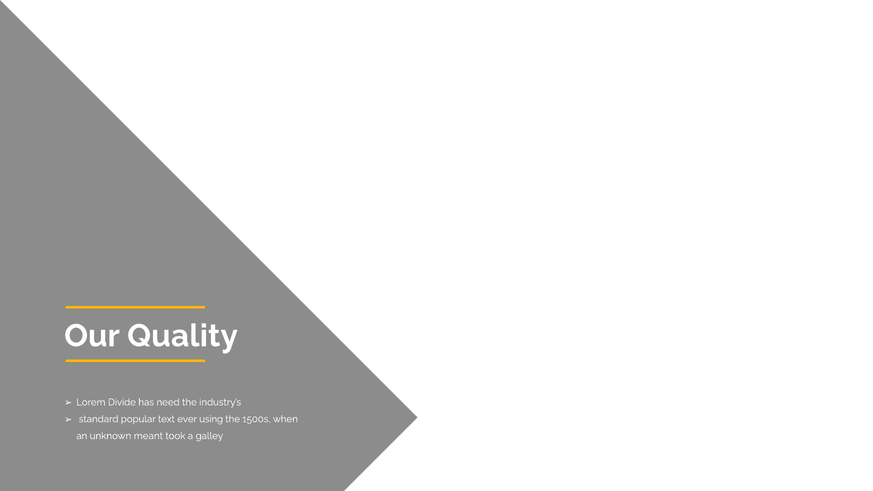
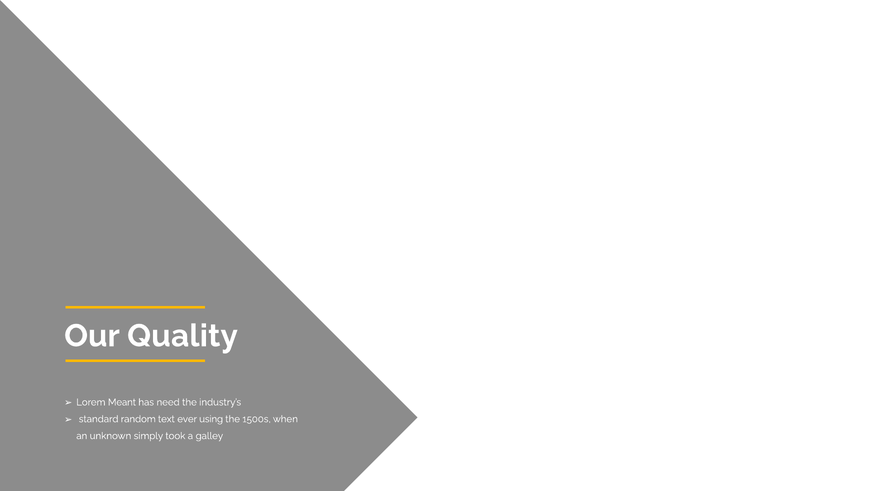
Divide: Divide -> Meant
popular: popular -> random
meant: meant -> simply
